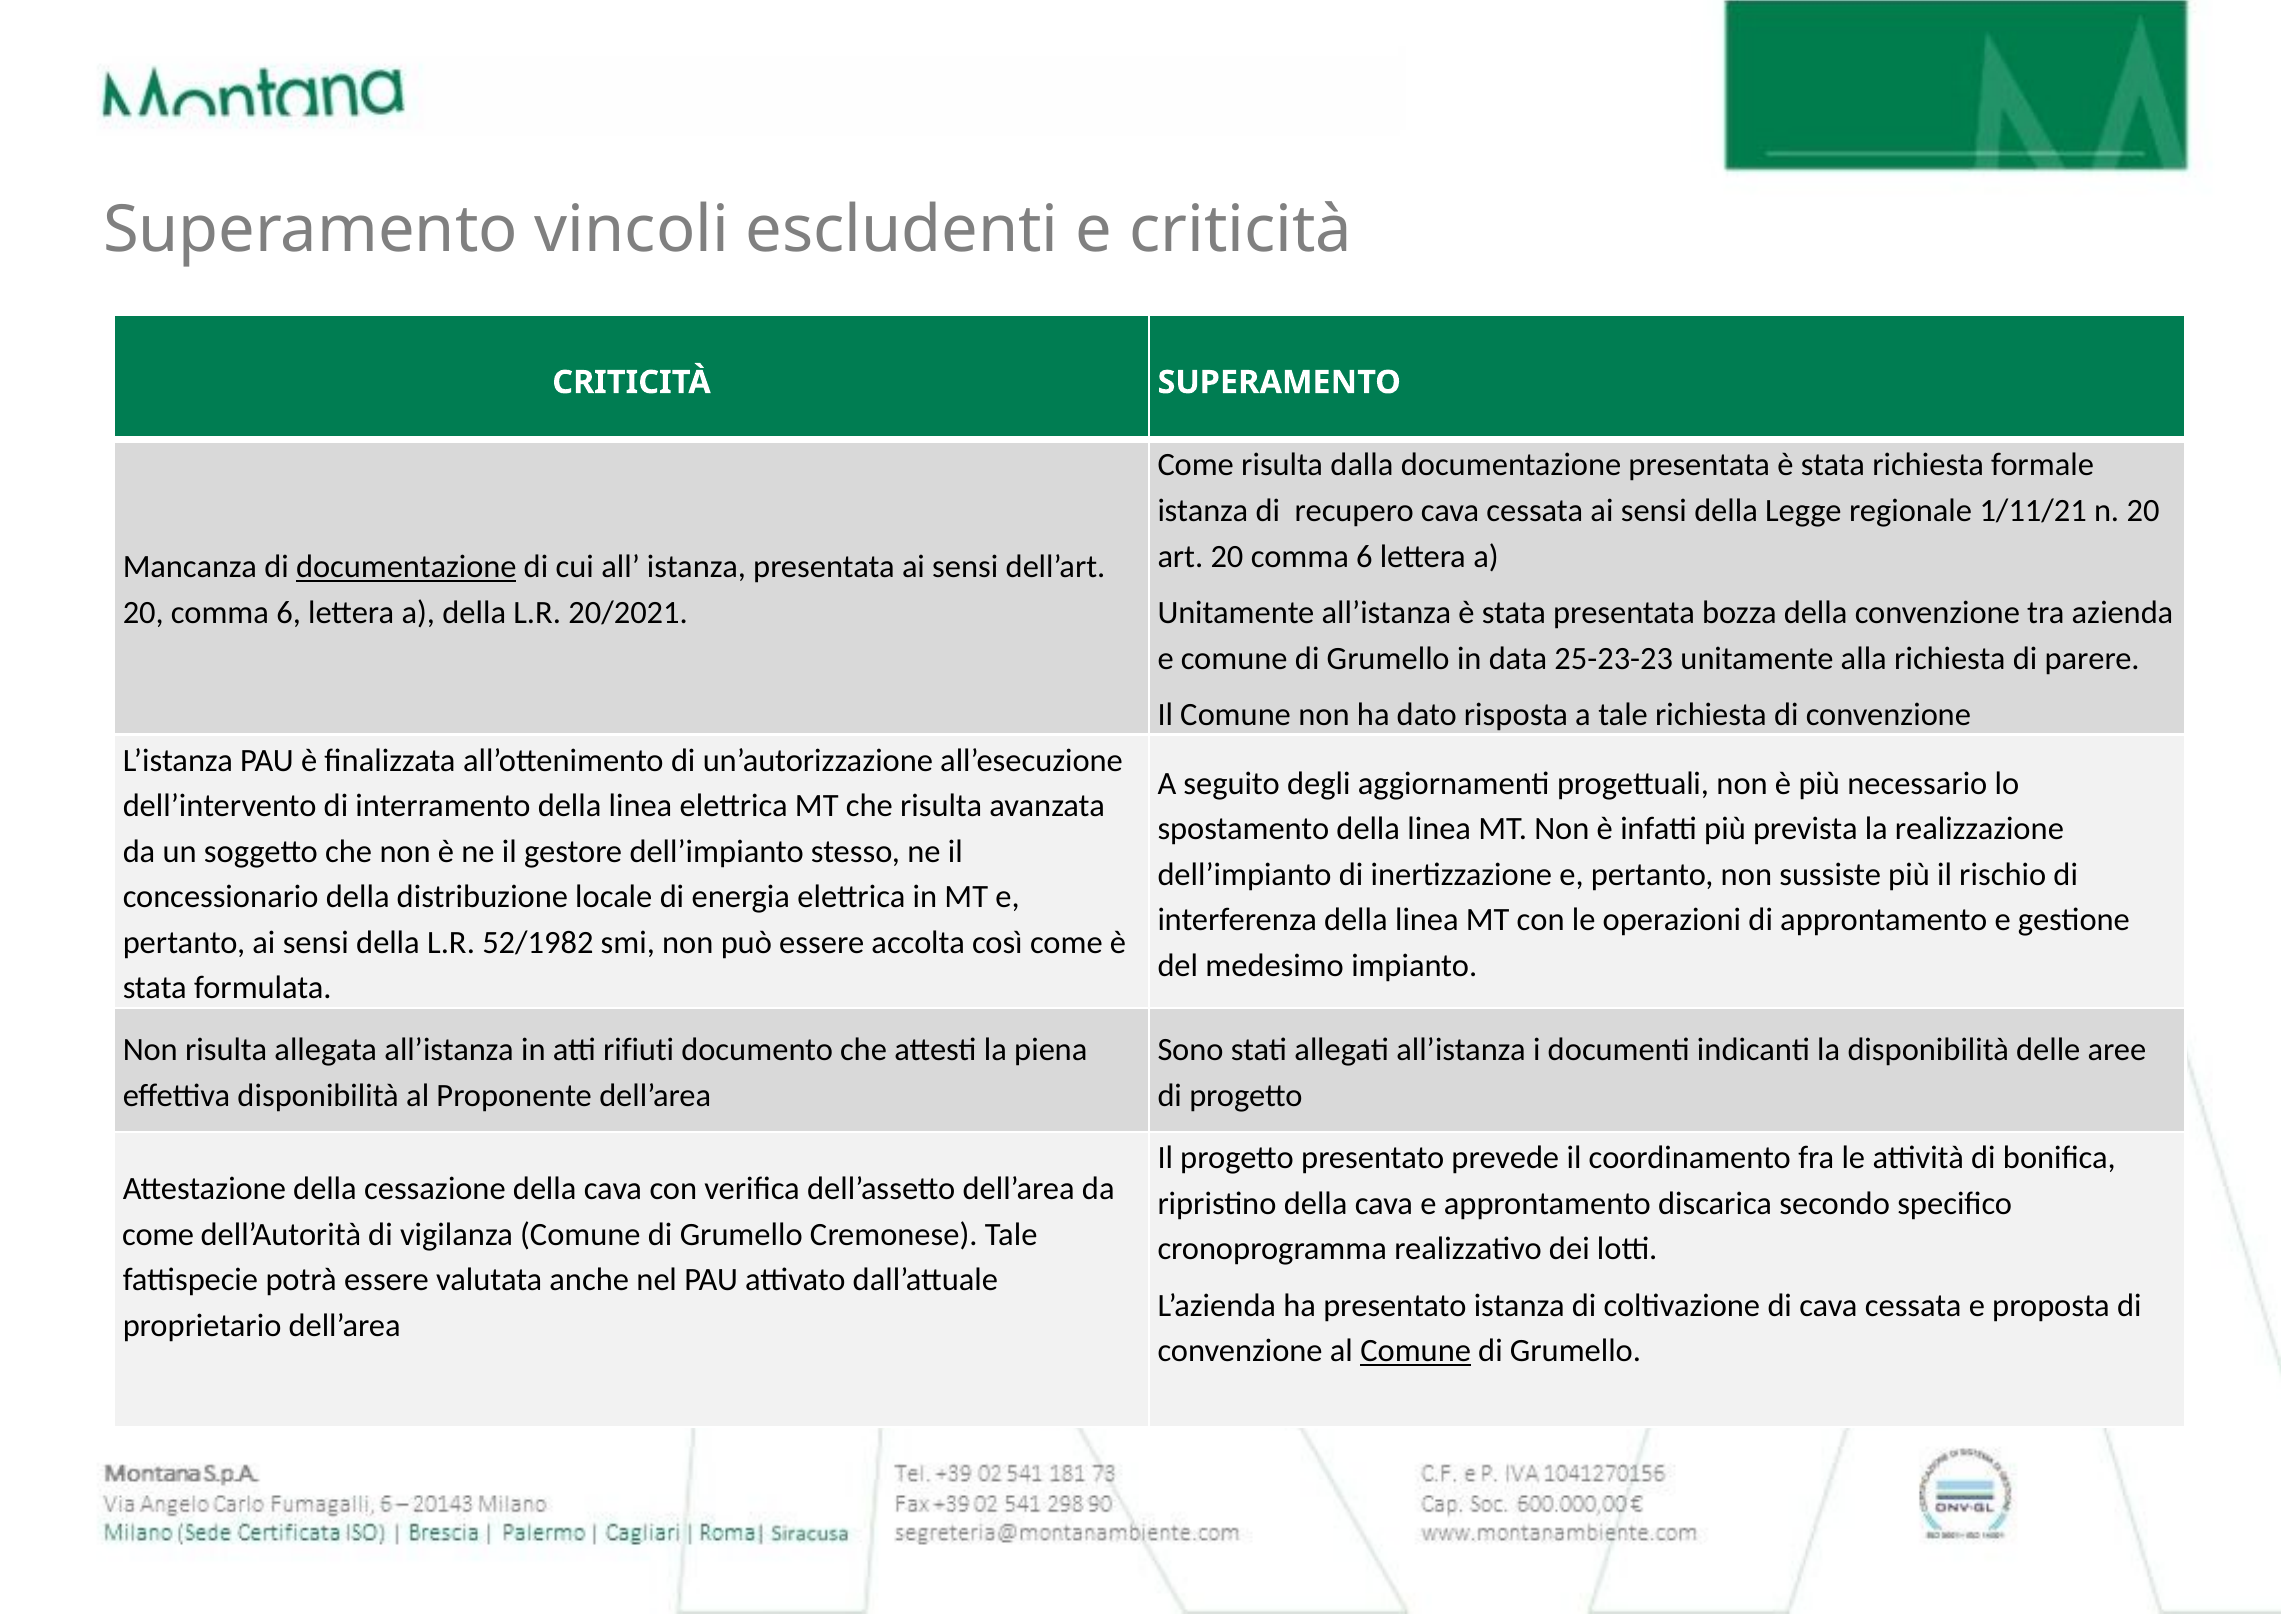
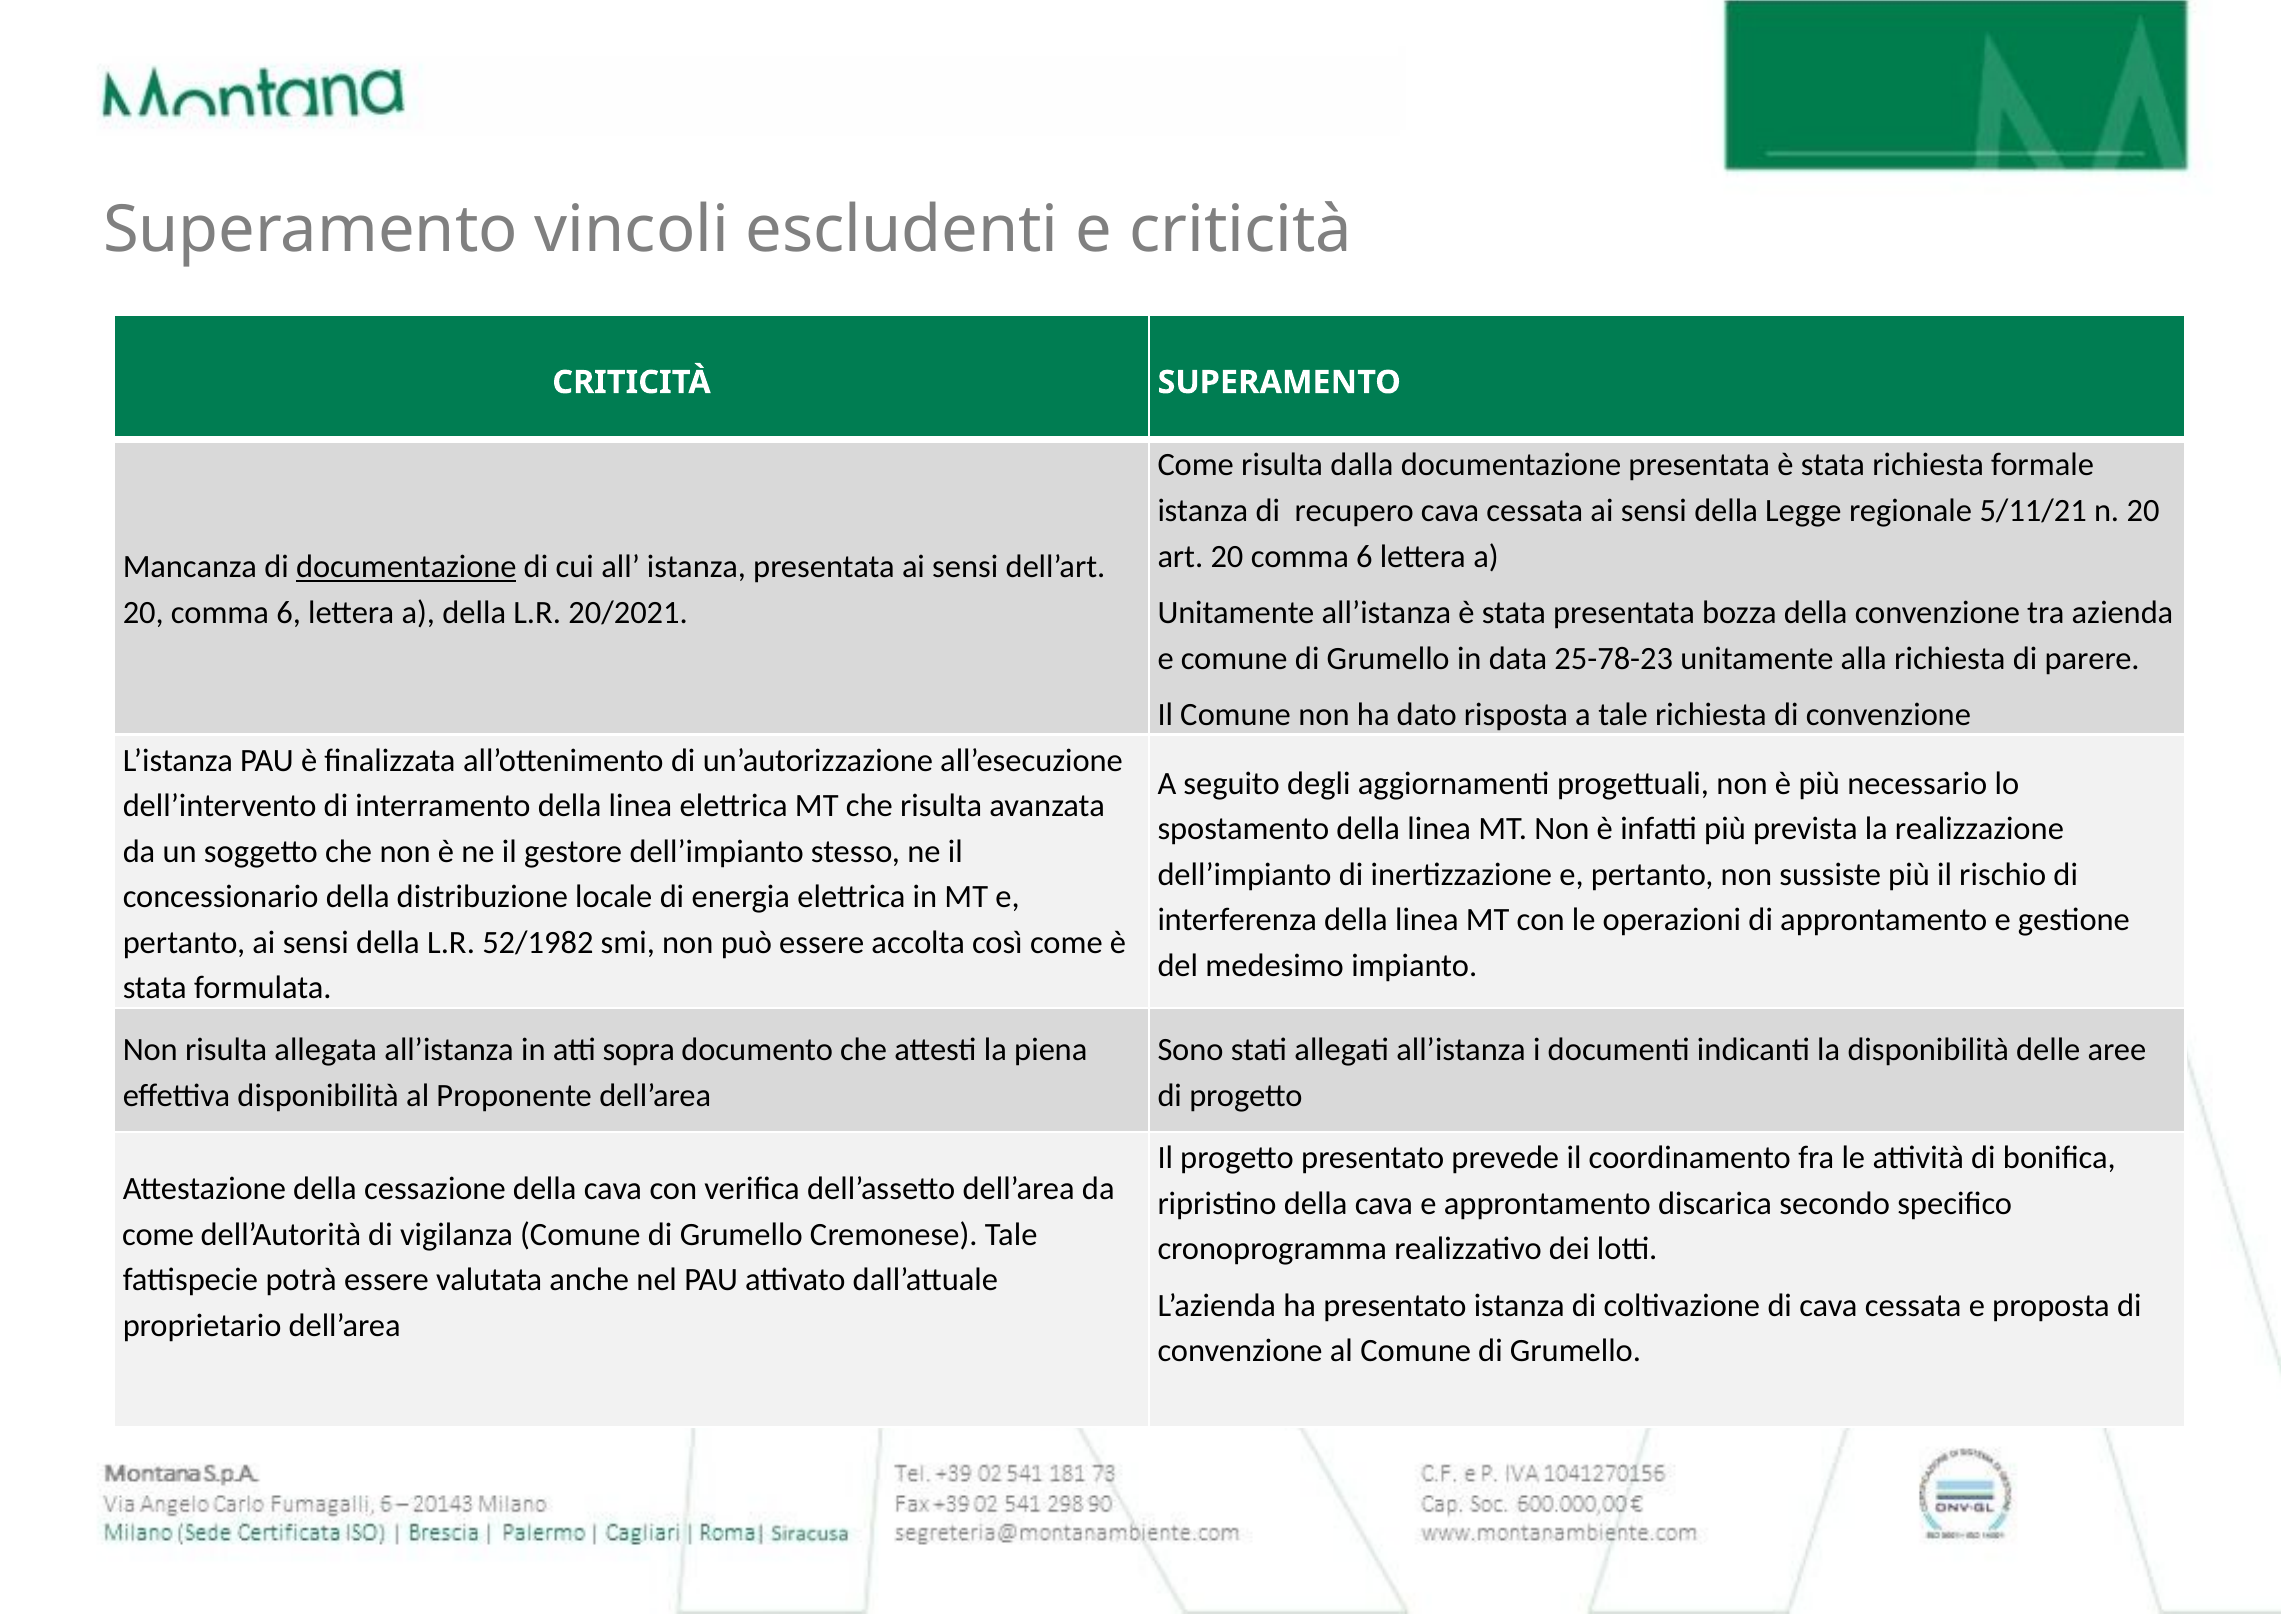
1/11/21: 1/11/21 -> 5/11/21
25-23-23: 25-23-23 -> 25-78-23
rifiuti: rifiuti -> sopra
Comune at (1416, 1351) underline: present -> none
